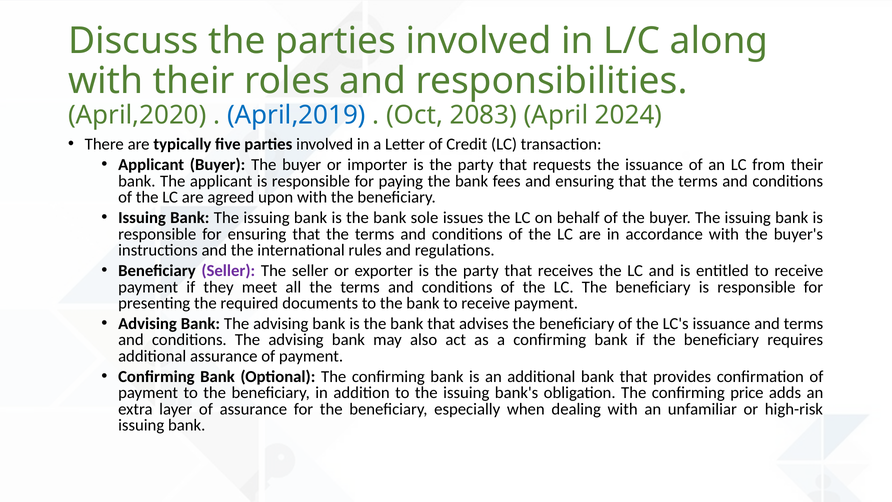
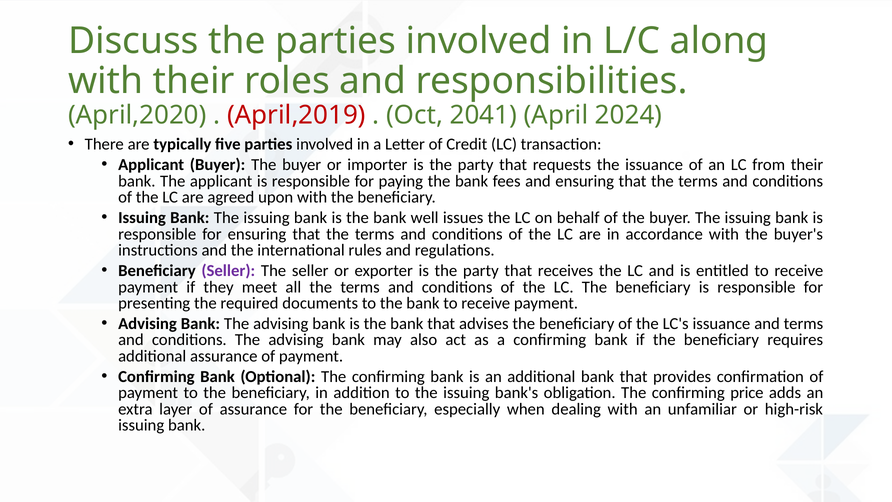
April,2019 colour: blue -> red
2083: 2083 -> 2041
sole: sole -> well
